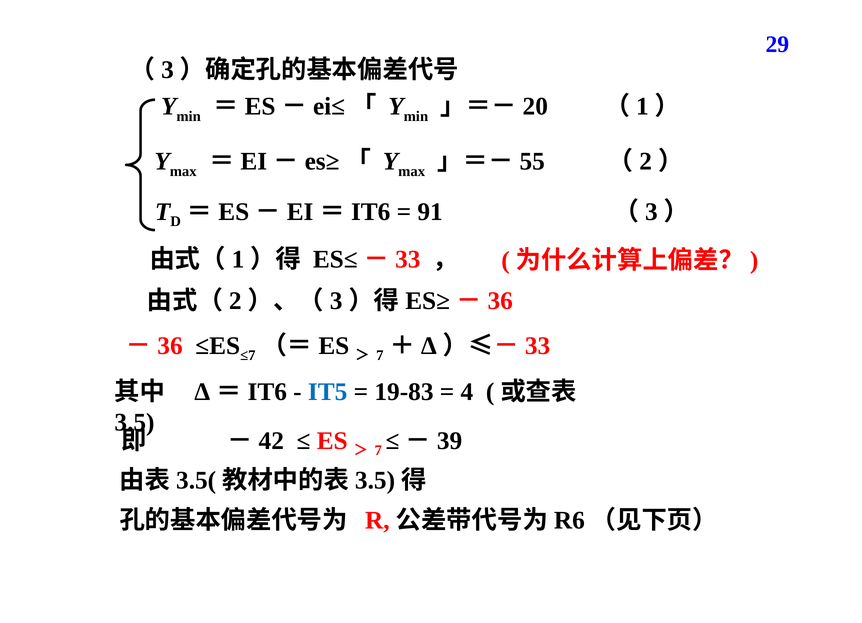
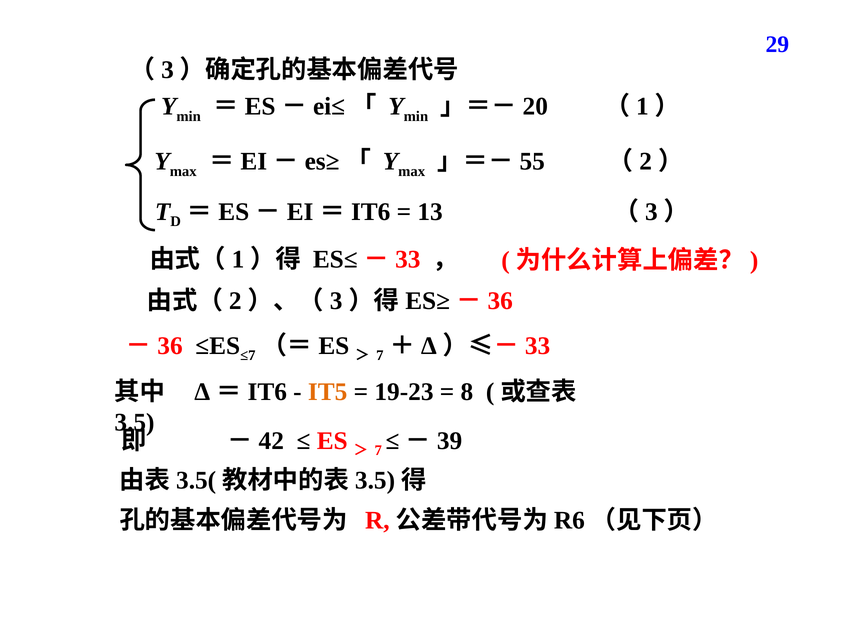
91: 91 -> 13
IT5 colour: blue -> orange
19-83: 19-83 -> 19-23
4: 4 -> 8
